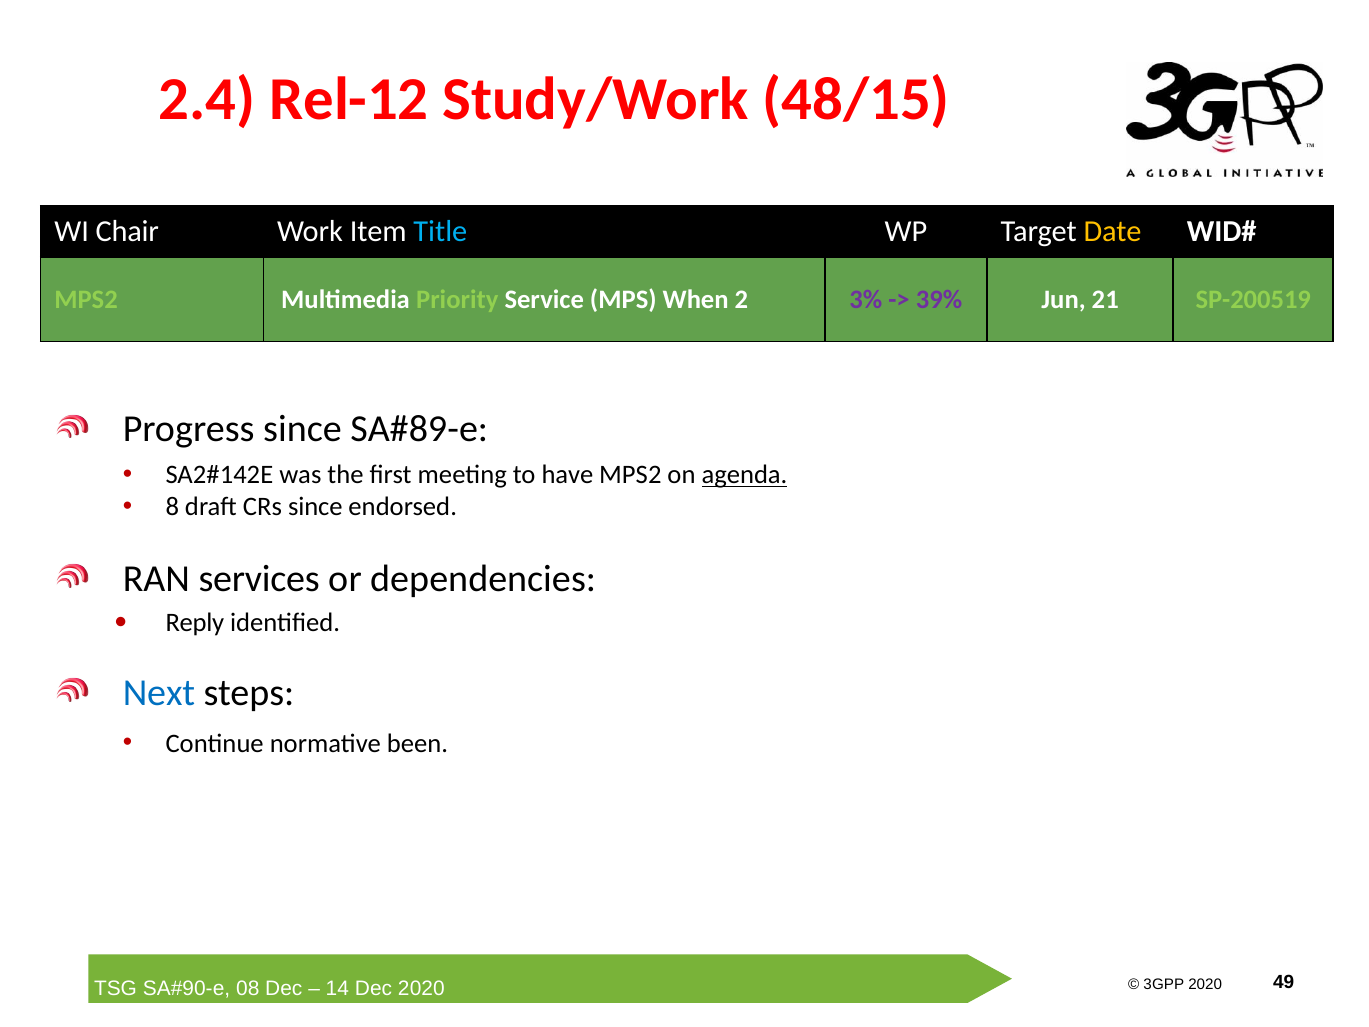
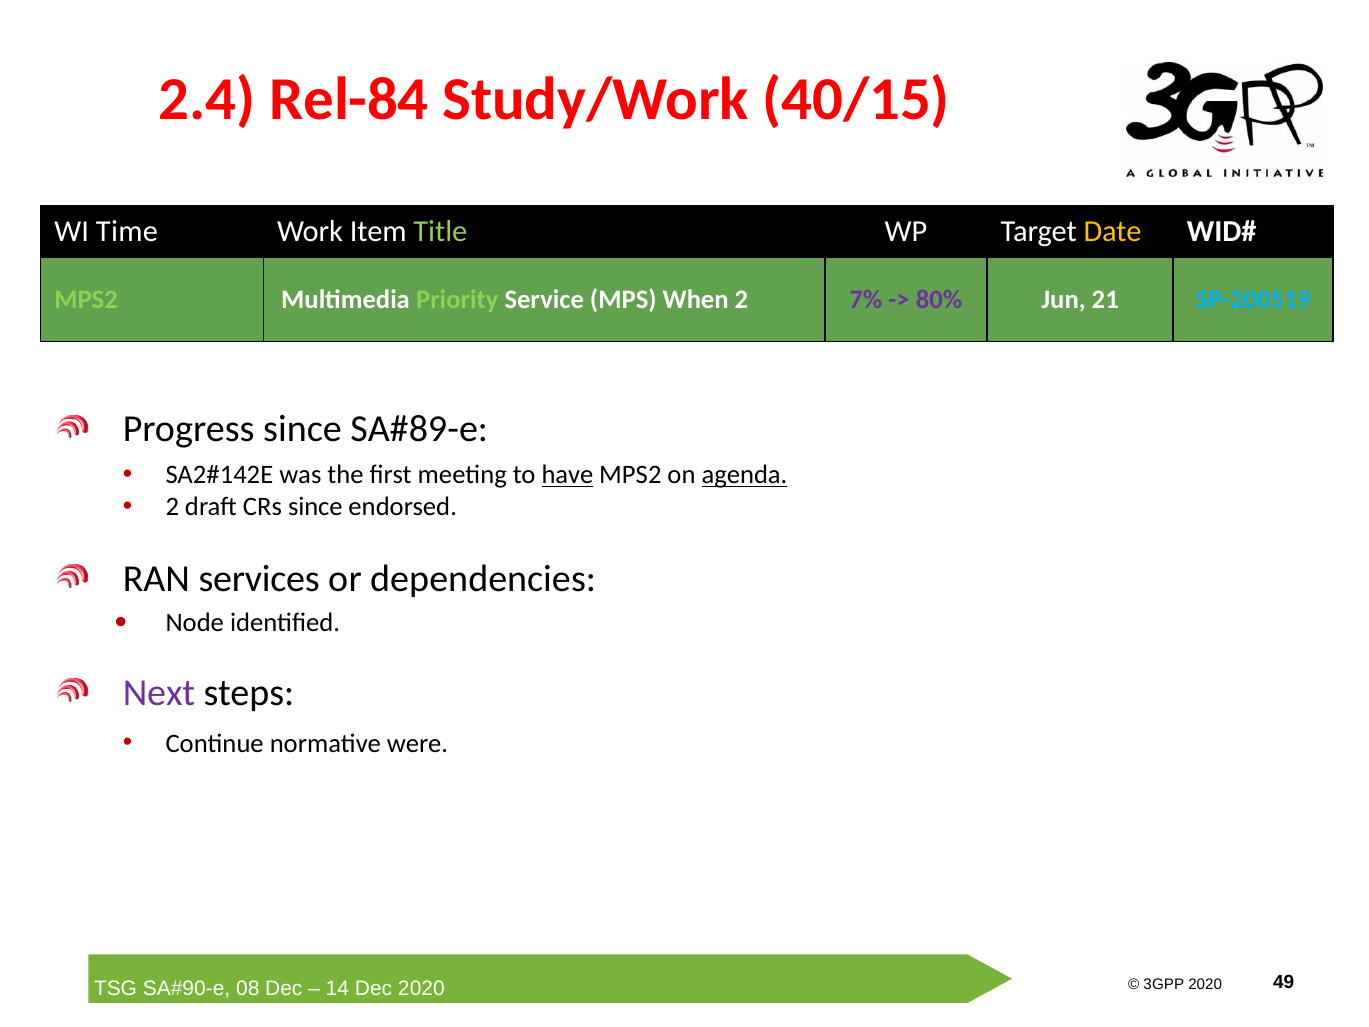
Rel-12: Rel-12 -> Rel-84
48/15: 48/15 -> 40/15
Chair: Chair -> Time
Title colour: light blue -> light green
3%: 3% -> 7%
39%: 39% -> 80%
SP-200519 colour: light green -> light blue
have underline: none -> present
8 at (172, 507): 8 -> 2
Reply: Reply -> Node
Next colour: blue -> purple
been: been -> were
